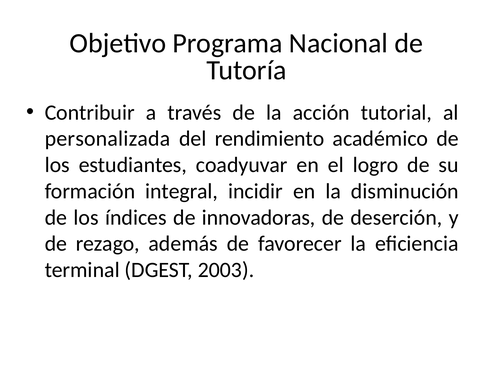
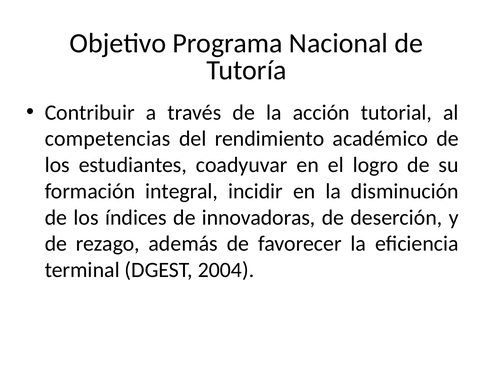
personalizada: personalizada -> competencias
2003: 2003 -> 2004
